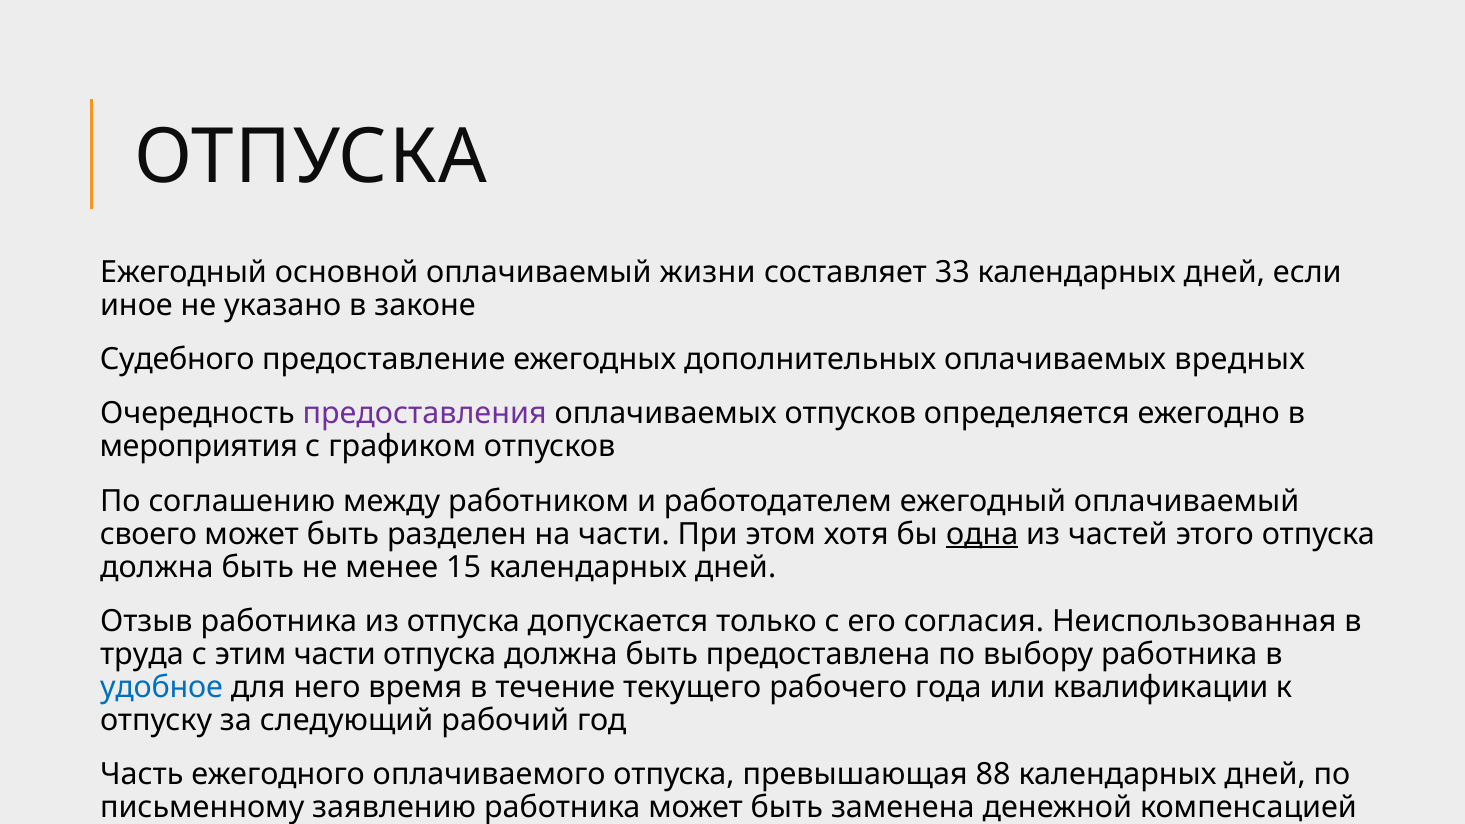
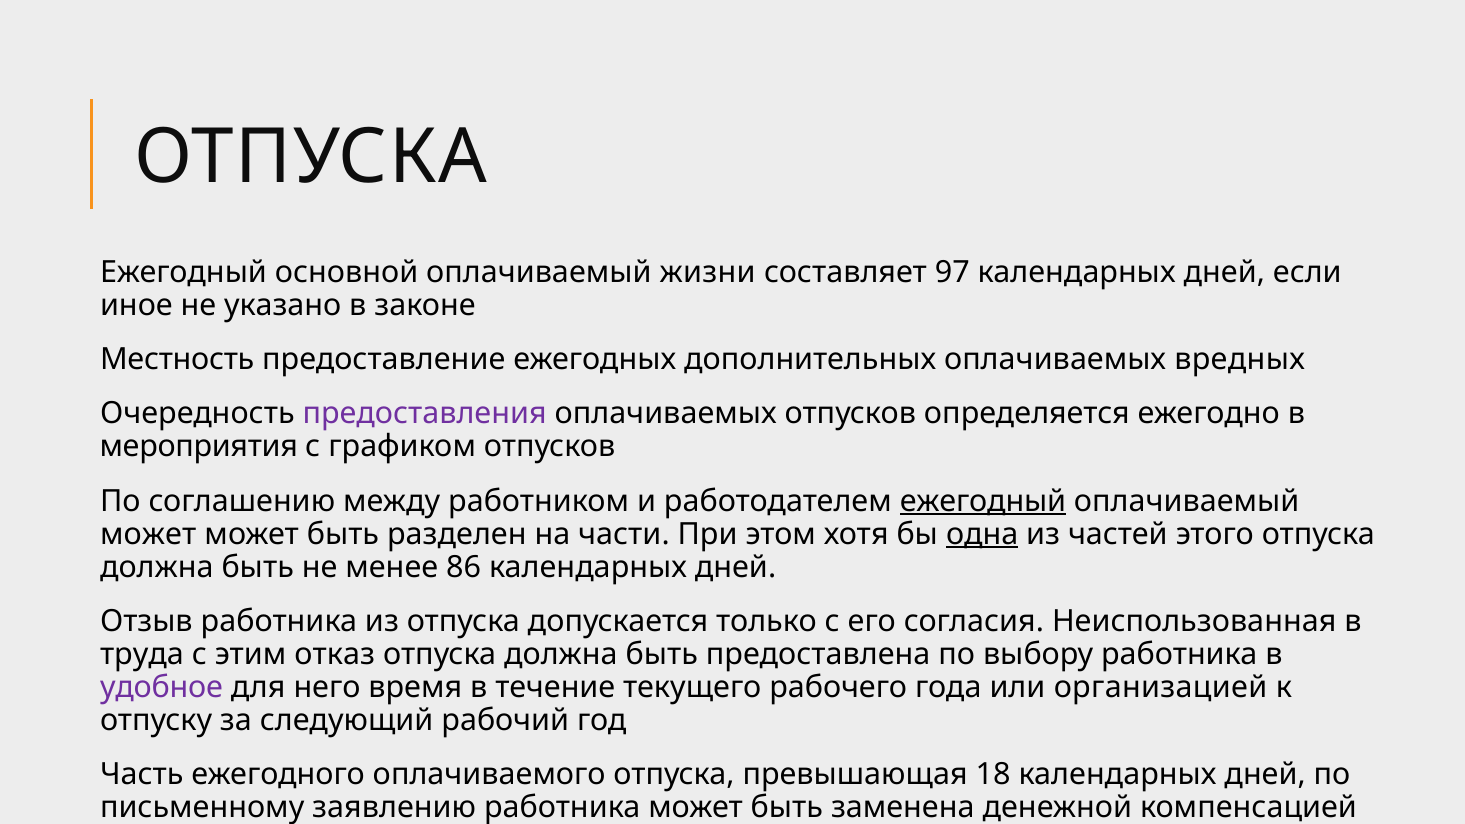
33: 33 -> 97
Судебного: Судебного -> Местность
ежегодный at (983, 501) underline: none -> present
своего at (148, 534): своего -> может
15: 15 -> 86
этим части: части -> отказ
удобное colour: blue -> purple
квалификации: квалификации -> организацией
88: 88 -> 18
